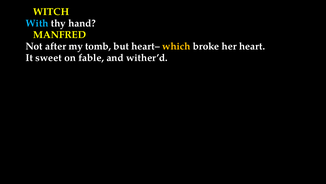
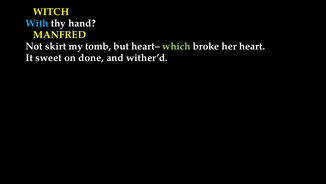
after: after -> skirt
which colour: yellow -> light green
fable: fable -> done
